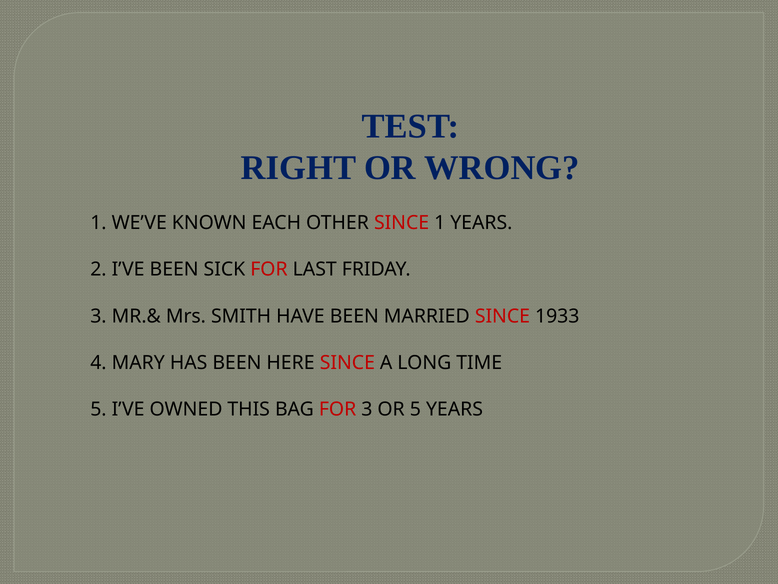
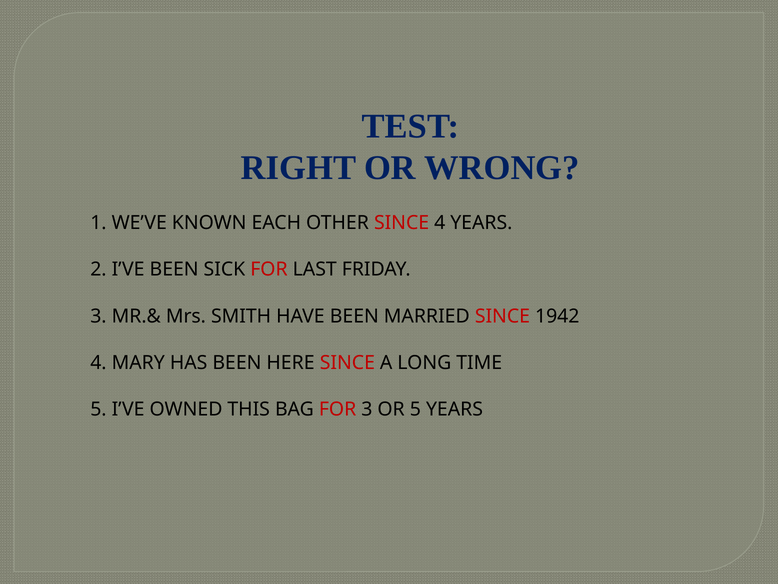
SINCE 1: 1 -> 4
1933: 1933 -> 1942
